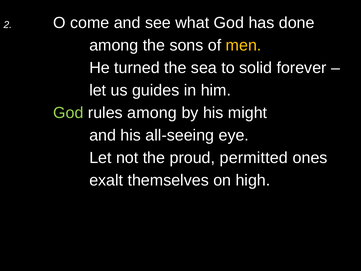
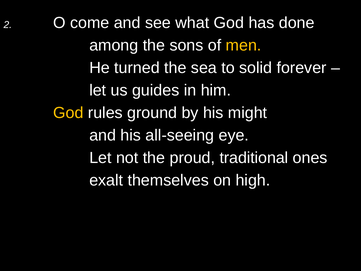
God at (68, 113) colour: light green -> yellow
rules among: among -> ground
permitted: permitted -> traditional
